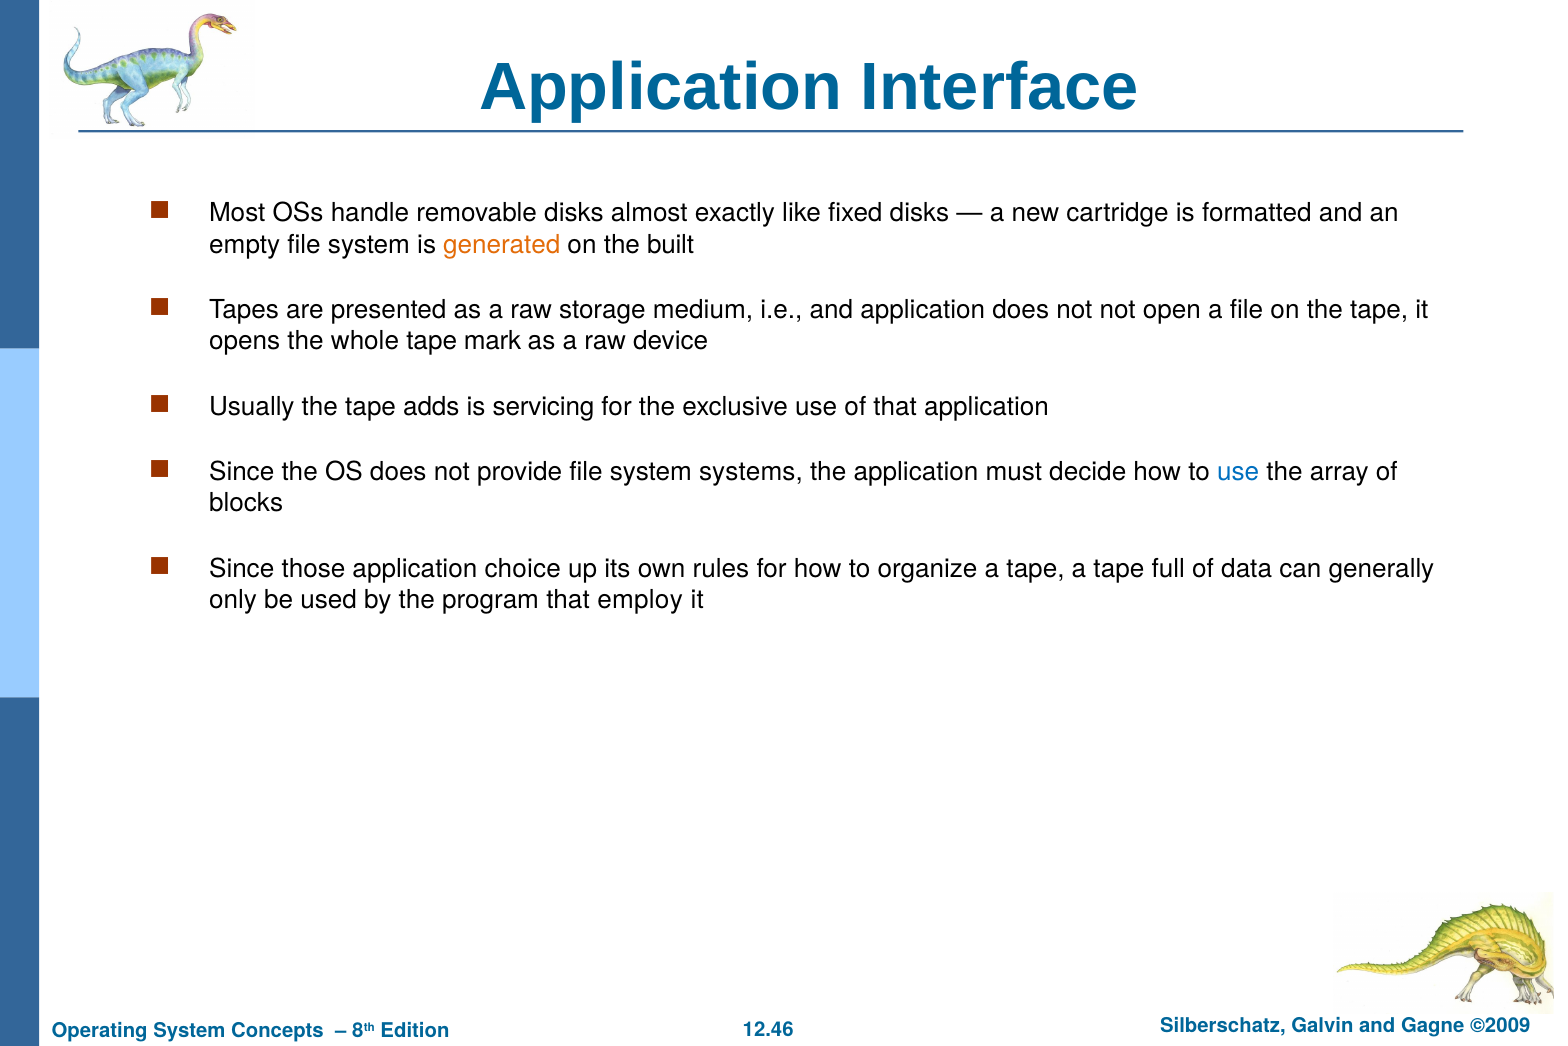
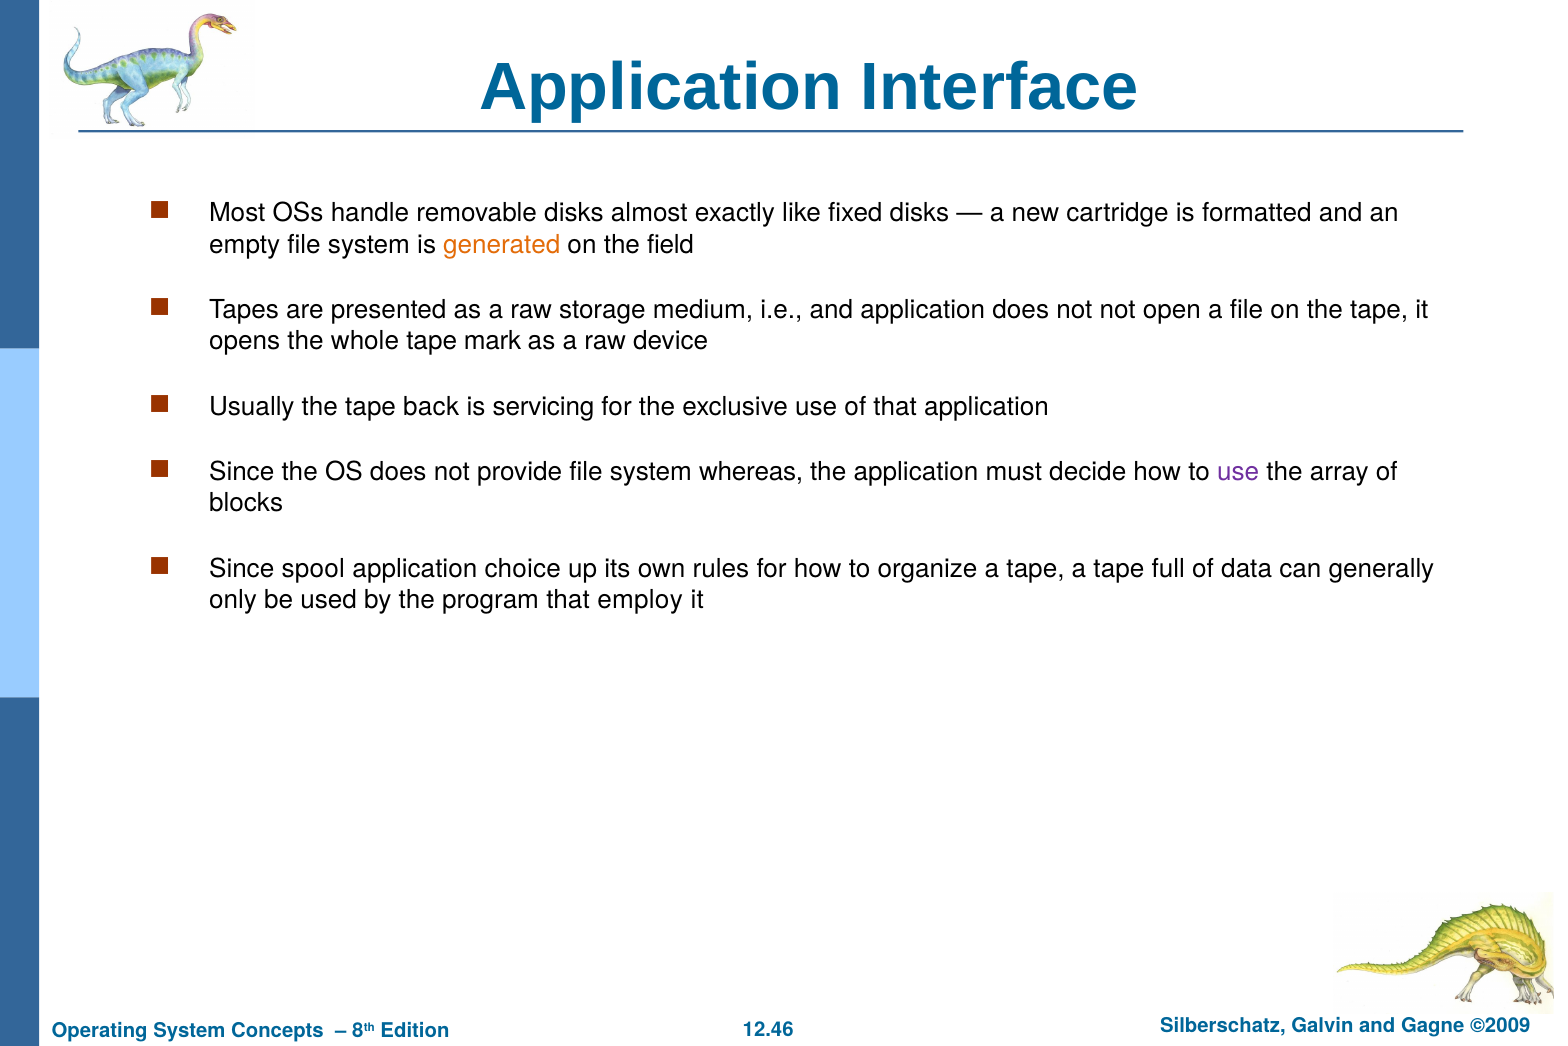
built: built -> field
adds: adds -> back
systems: systems -> whereas
use at (1238, 471) colour: blue -> purple
those: those -> spool
